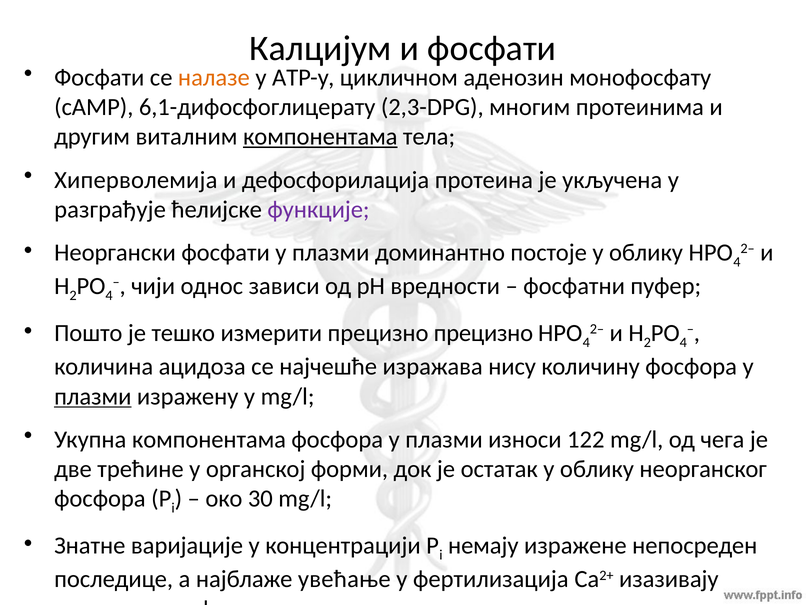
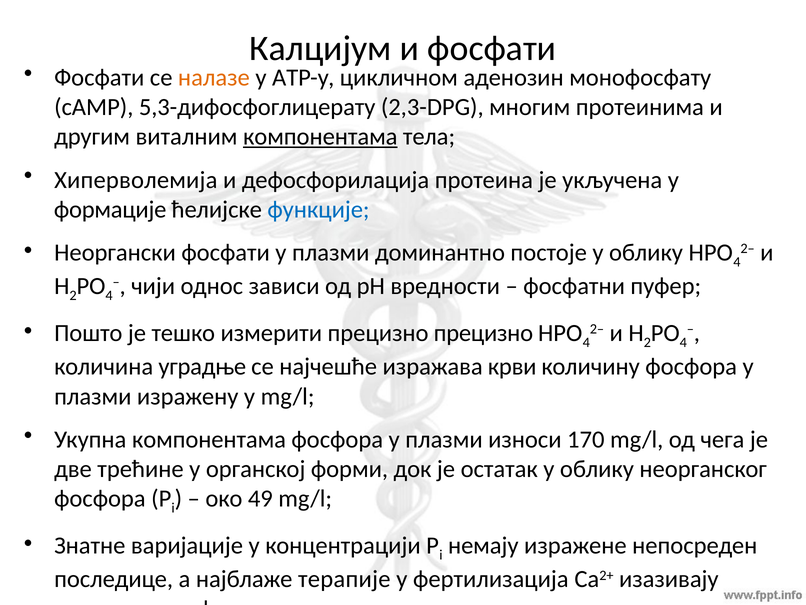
6,1-дифосфоглицерату: 6,1-дифосфоглицерату -> 5,3-дифосфоглицерату
разграђује: разграђује -> формације
функције colour: purple -> blue
ацидоза: ацидоза -> уградње
нису: нису -> крви
плазми at (93, 396) underline: present -> none
122: 122 -> 170
30: 30 -> 49
увећање: увећање -> терапије
